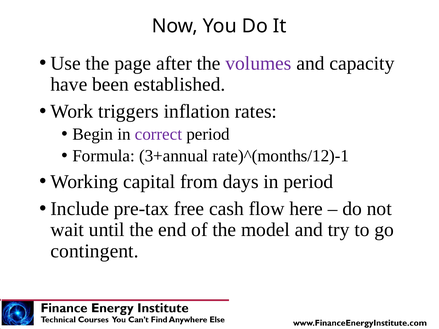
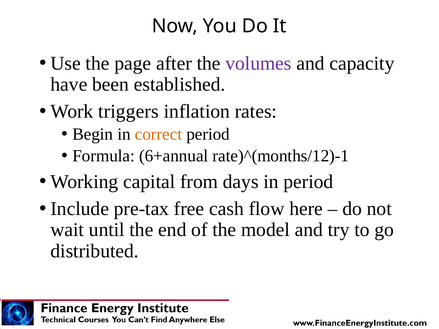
correct colour: purple -> orange
3+annual: 3+annual -> 6+annual
contingent: contingent -> distributed
